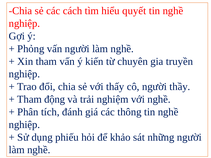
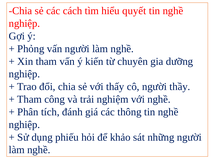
truyền: truyền -> dưỡng
động: động -> công
